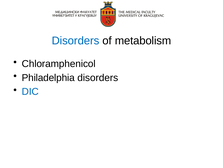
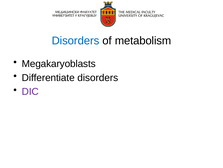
Chloramphenicol: Chloramphenicol -> Megakaryoblasts
Philadelphia: Philadelphia -> Differentiate
DIC colour: blue -> purple
